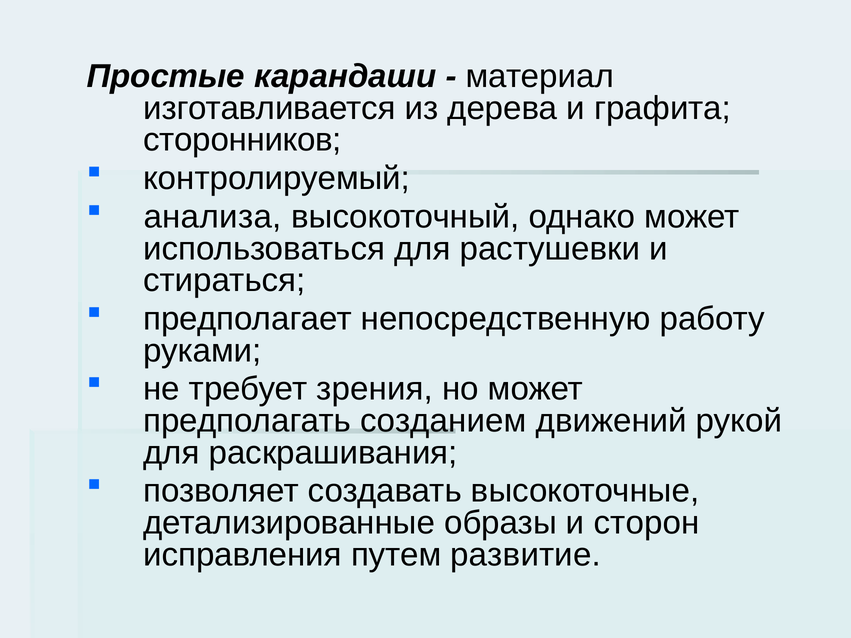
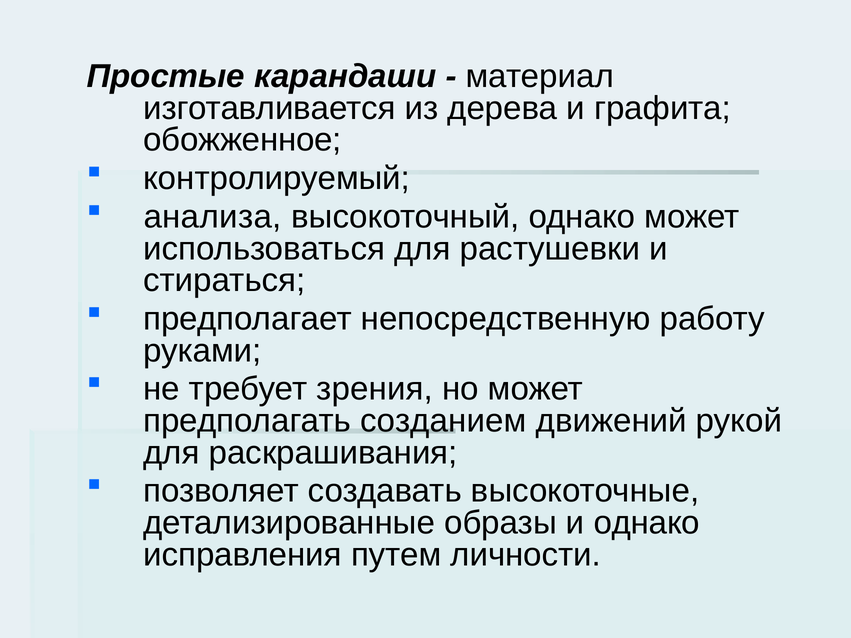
сторонников: сторонников -> обожженное
и сторон: сторон -> однако
развитие: развитие -> личности
